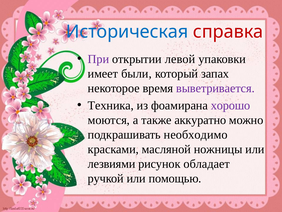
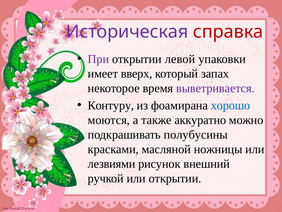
Историческая colour: blue -> purple
были: были -> вверх
Техника: Техника -> Контуру
хорошо colour: purple -> blue
необходимо: необходимо -> полубусины
обладает: обладает -> внешний
или помощью: помощью -> открытии
